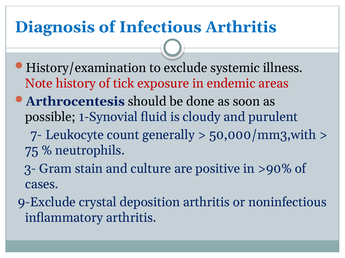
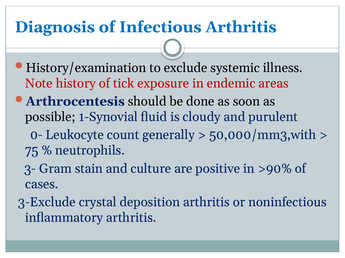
7-: 7- -> 0-
9-Exclude: 9-Exclude -> 3-Exclude
